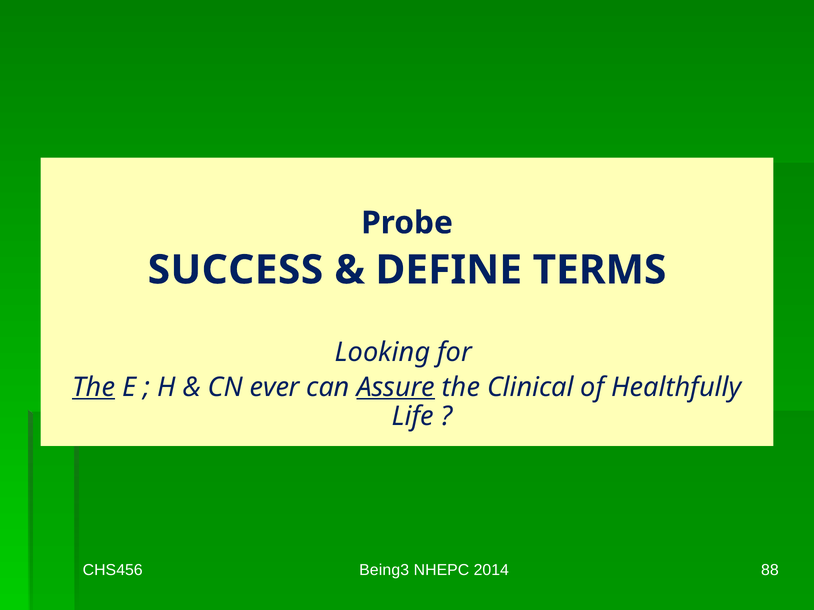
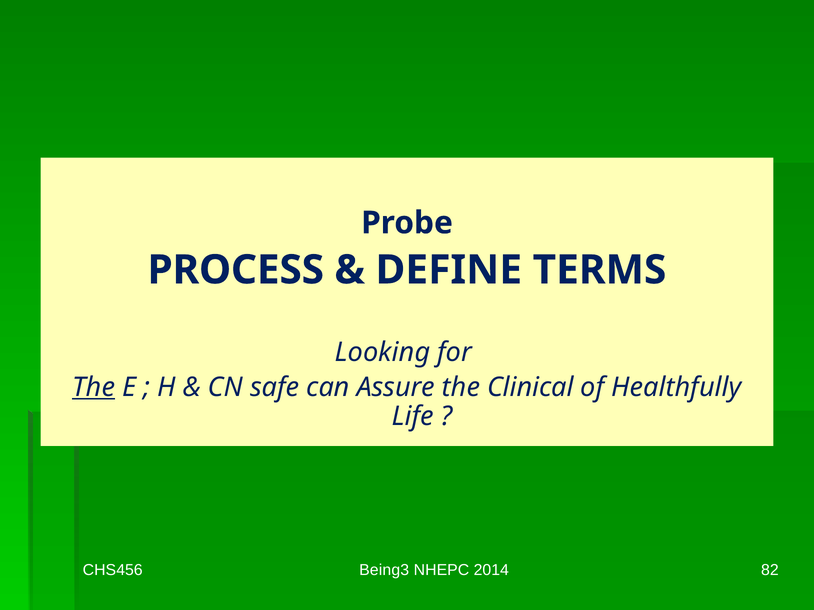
SUCCESS: SUCCESS -> PROCESS
ever: ever -> safe
Assure underline: present -> none
88: 88 -> 82
